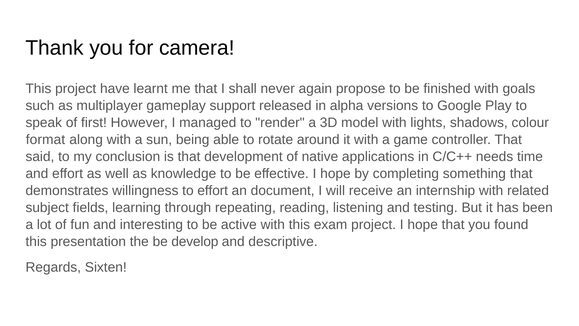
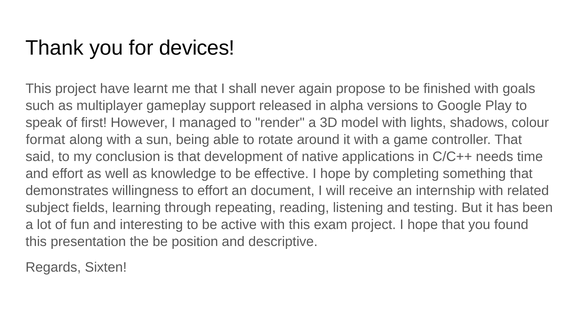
camera: camera -> devices
develop: develop -> position
